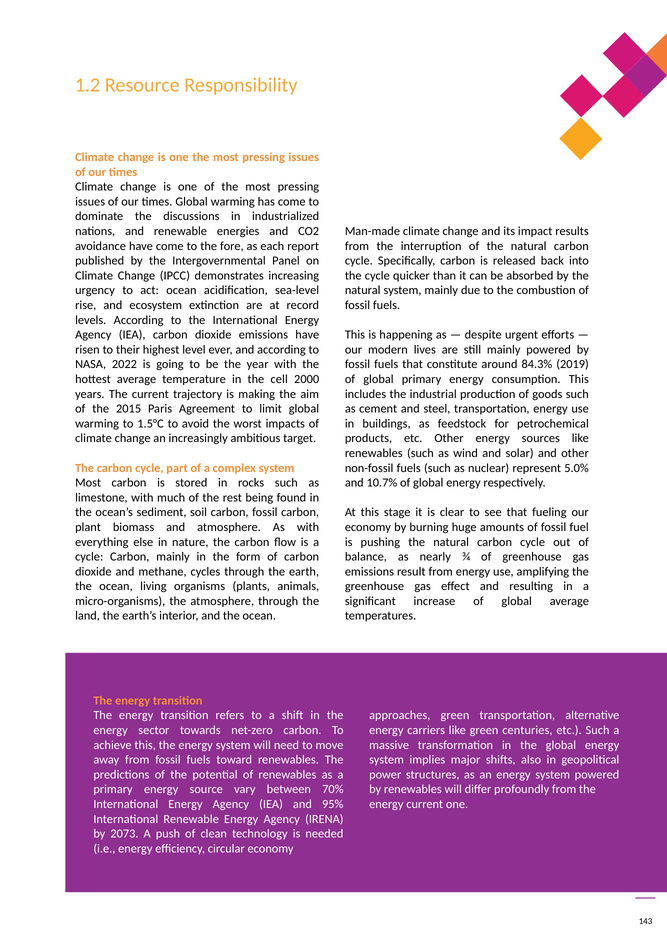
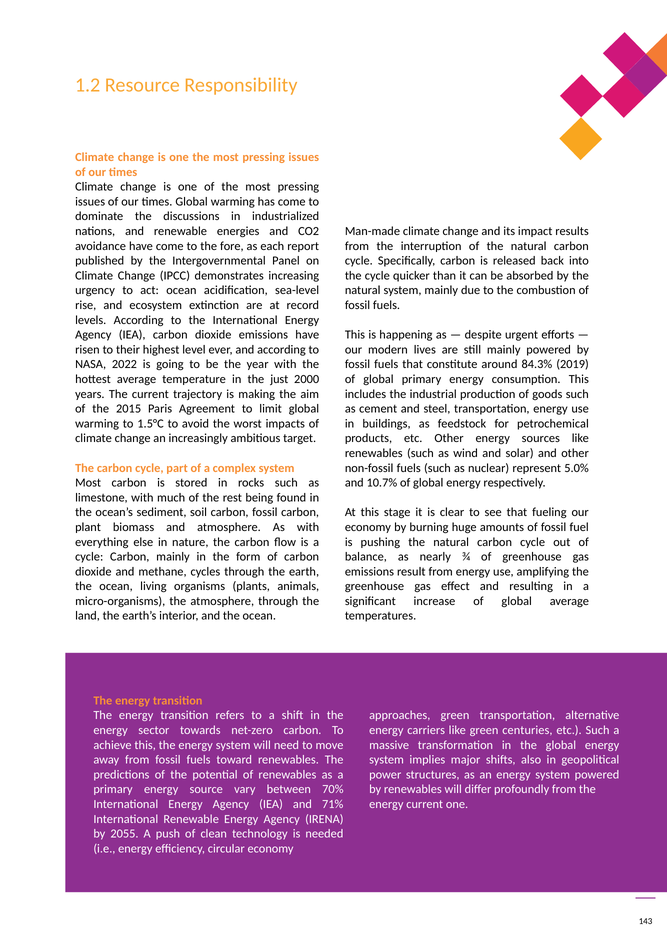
cell: cell -> just
95%: 95% -> 71%
2073: 2073 -> 2055
